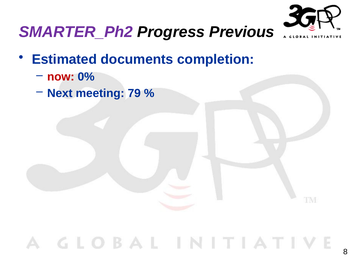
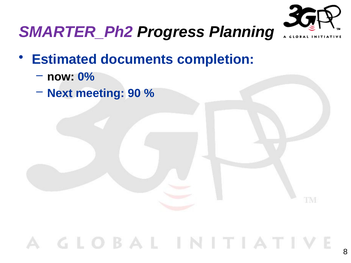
Previous: Previous -> Planning
now colour: red -> black
79: 79 -> 90
